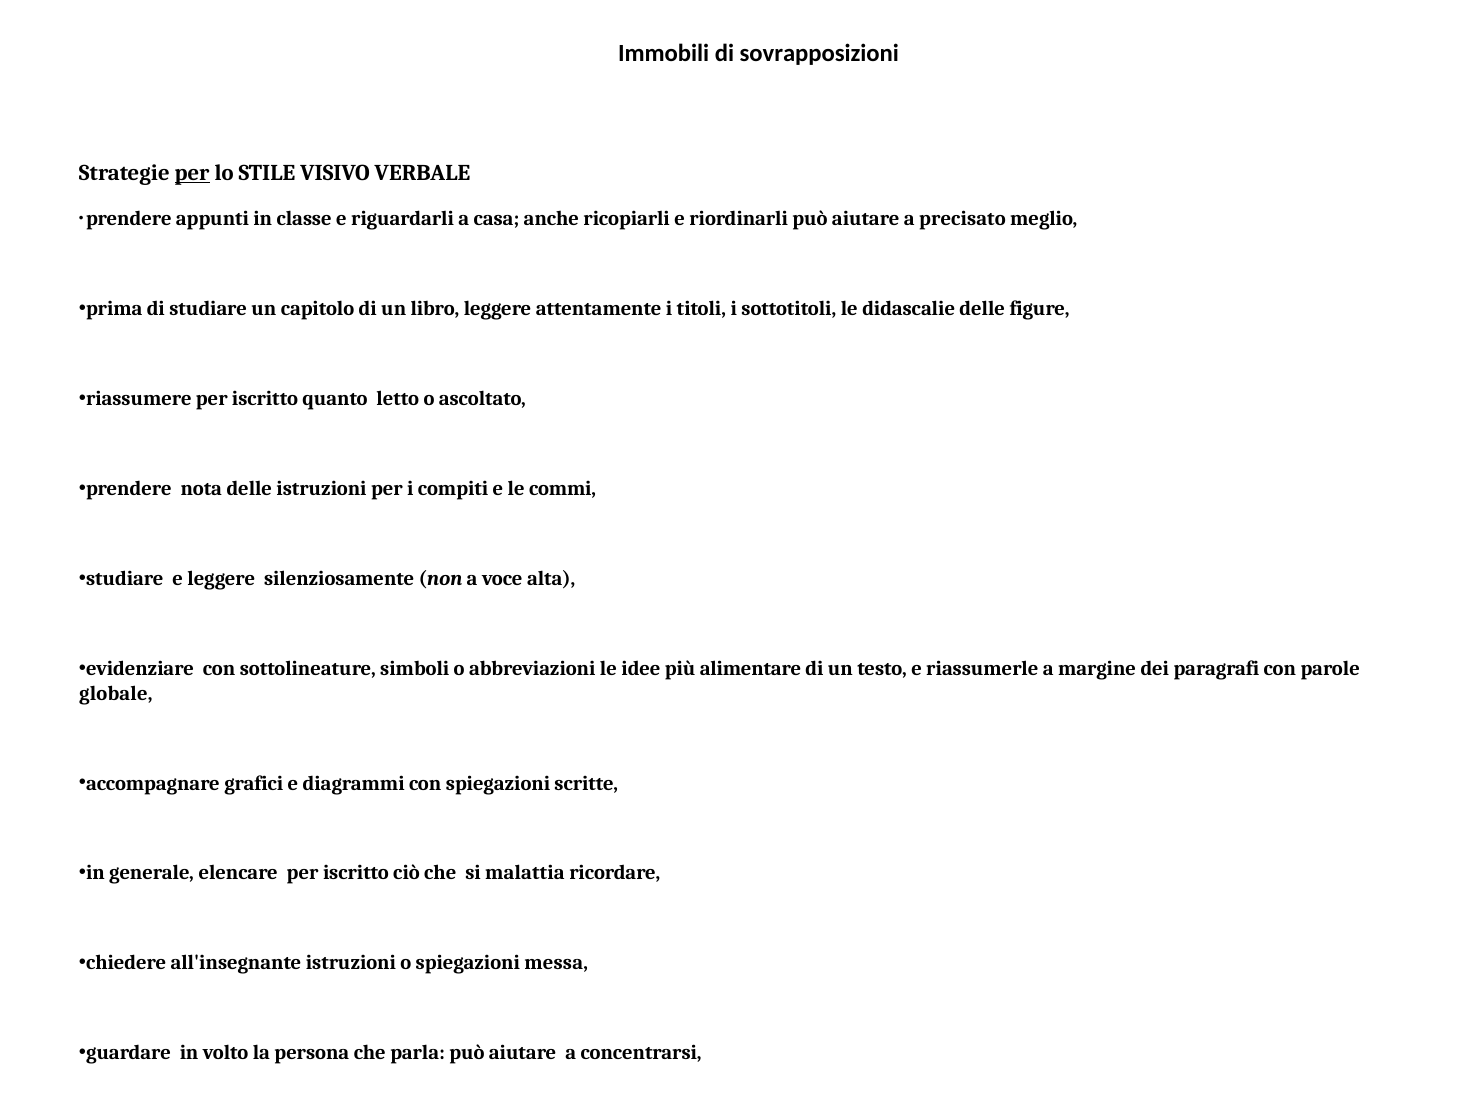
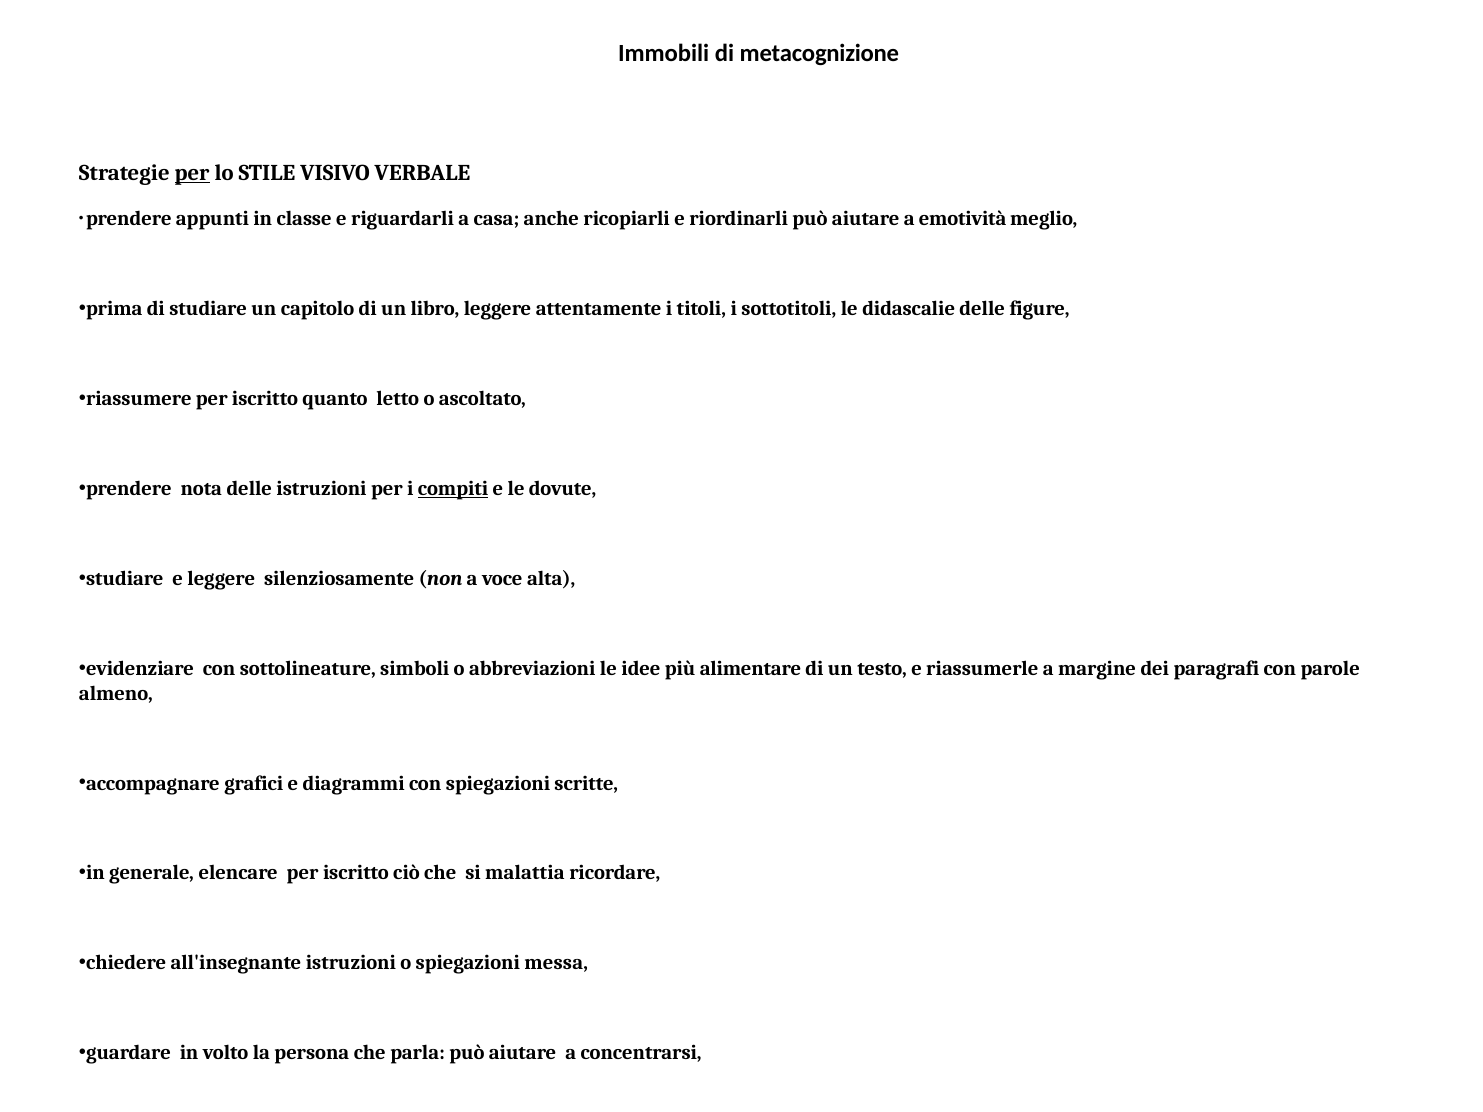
sovrapposizioni: sovrapposizioni -> metacognizione
precisato: precisato -> emotività
compiti underline: none -> present
commi: commi -> dovute
globale: globale -> almeno
